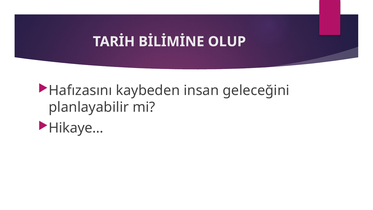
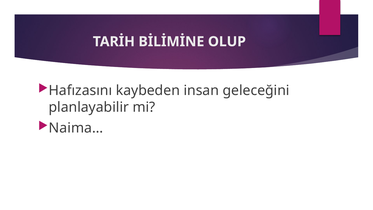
Hikaye…: Hikaye… -> Naima…
